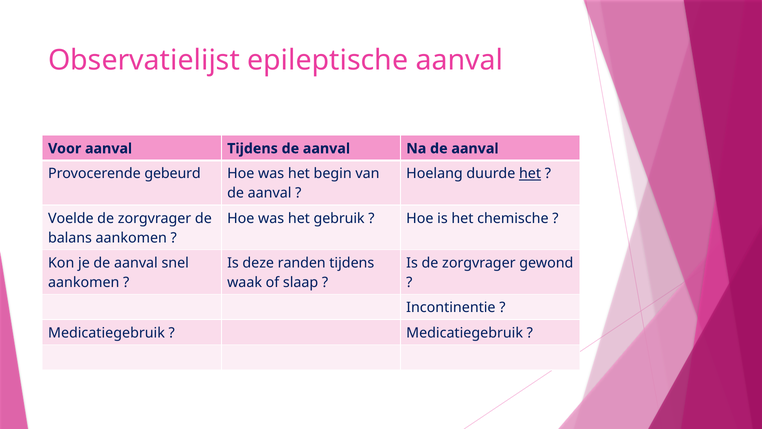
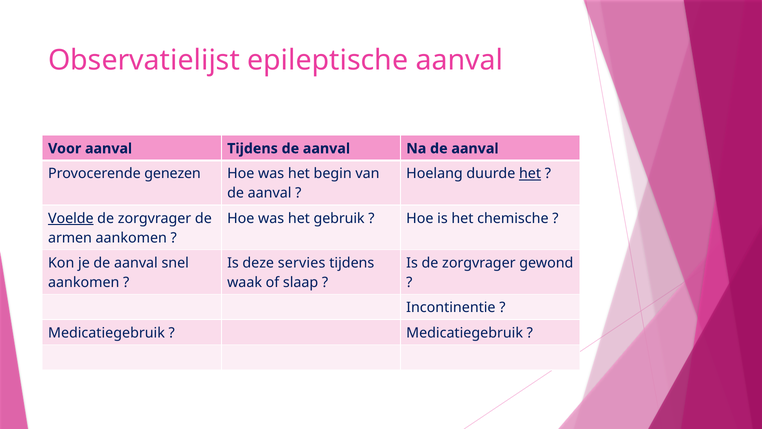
gebeurd: gebeurd -> genezen
Voelde underline: none -> present
balans: balans -> armen
randen: randen -> servies
